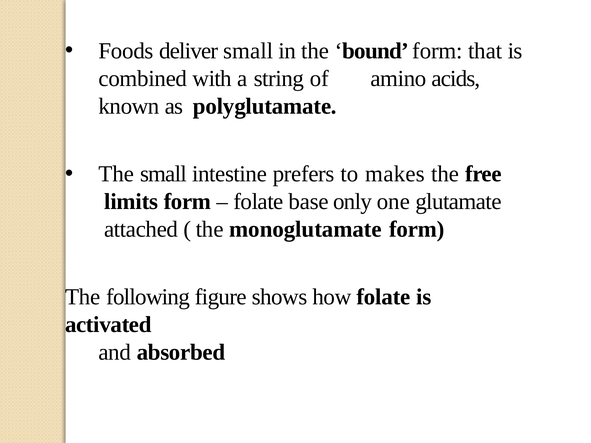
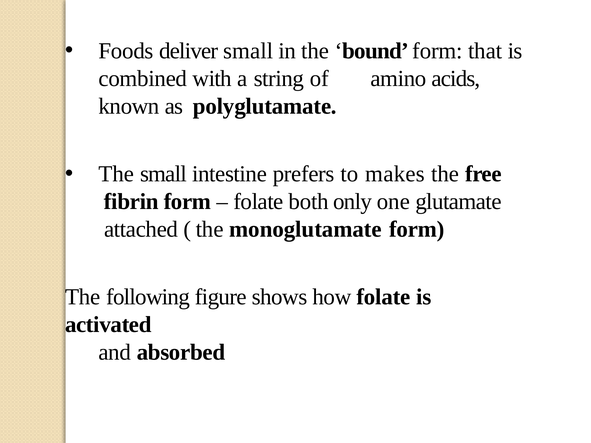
limits: limits -> fibrin
base: base -> both
